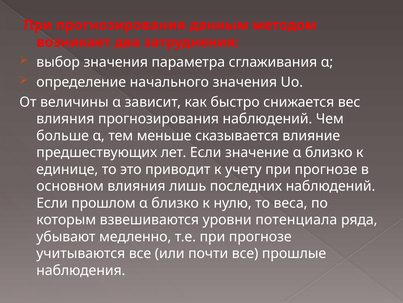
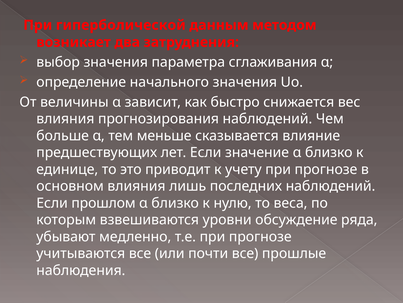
При прогнозирования: прогнозирования -> гиперболической
потенциала: потенциала -> обсуждение
